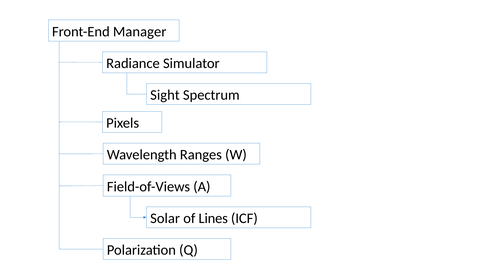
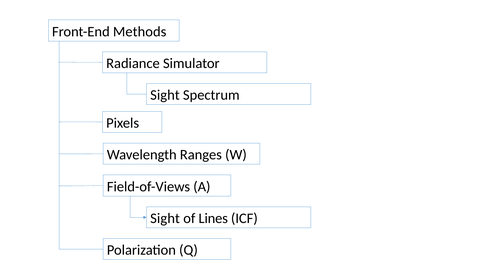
Manager: Manager -> Methods
Solar at (165, 218): Solar -> Sight
